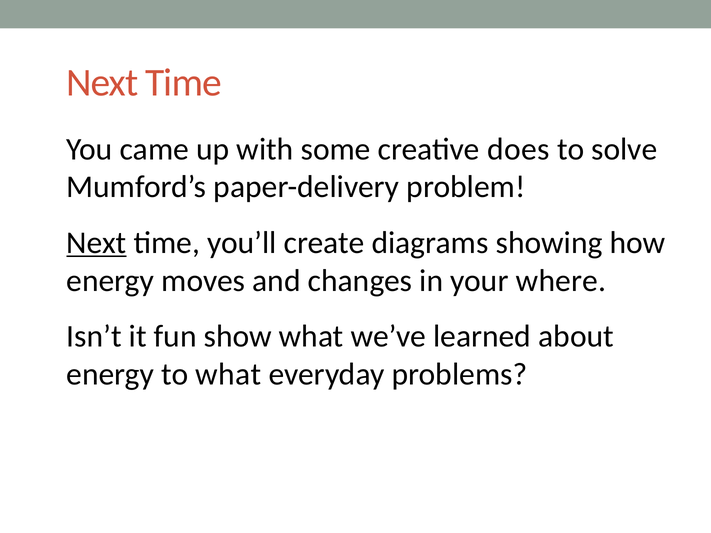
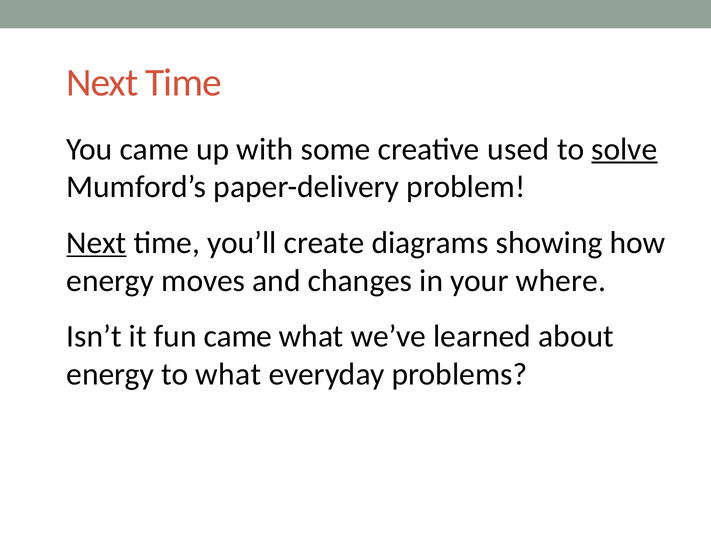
does: does -> used
solve underline: none -> present
fun show: show -> came
